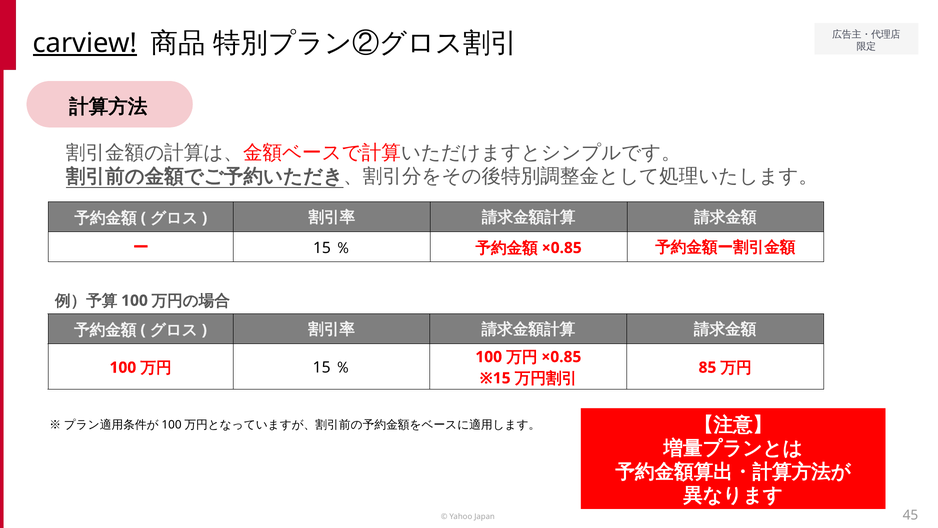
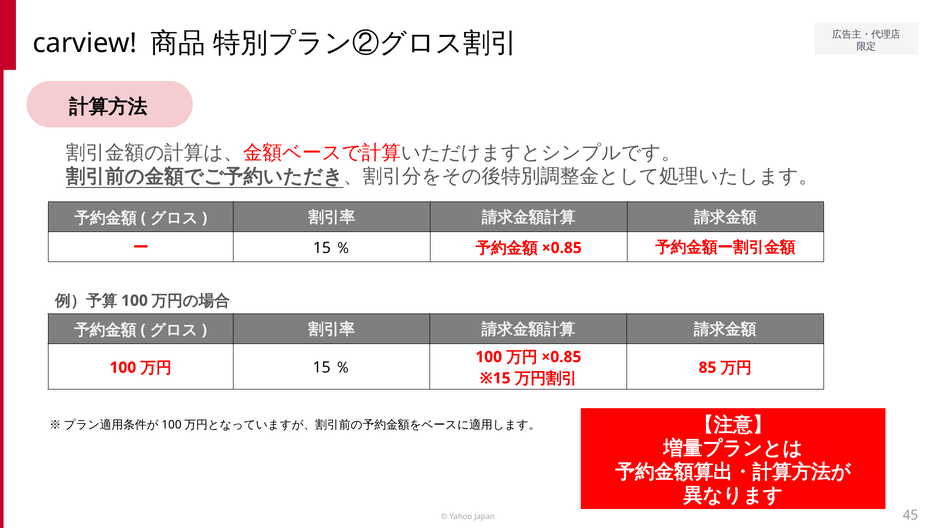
carview underline: present -> none
